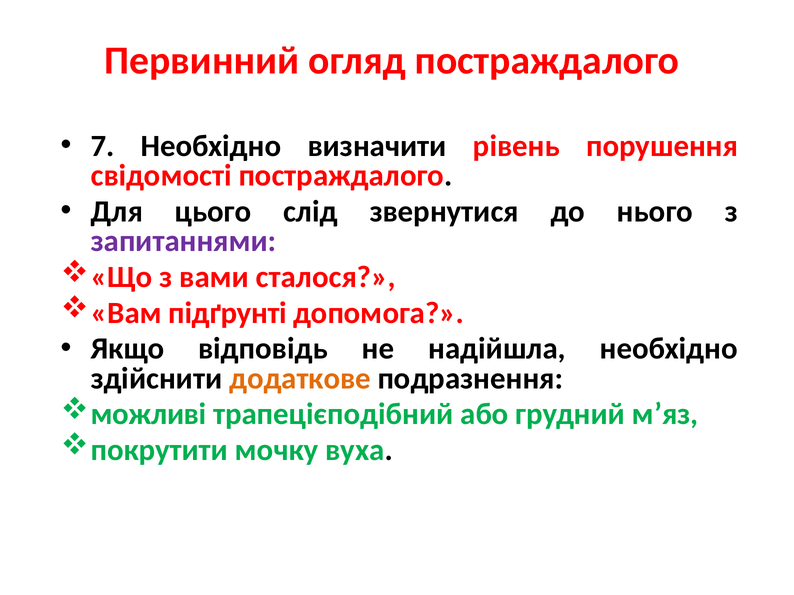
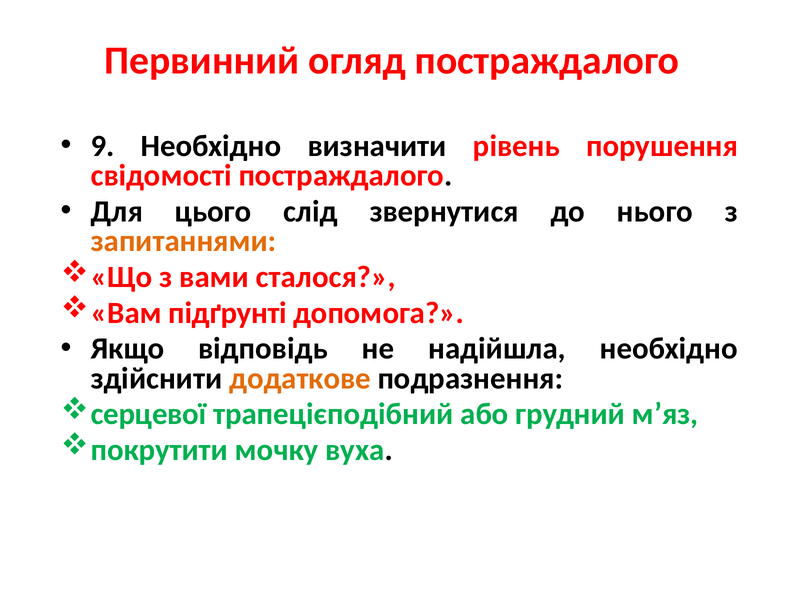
7: 7 -> 9
запитаннями colour: purple -> orange
можливі: можливі -> серцевої
